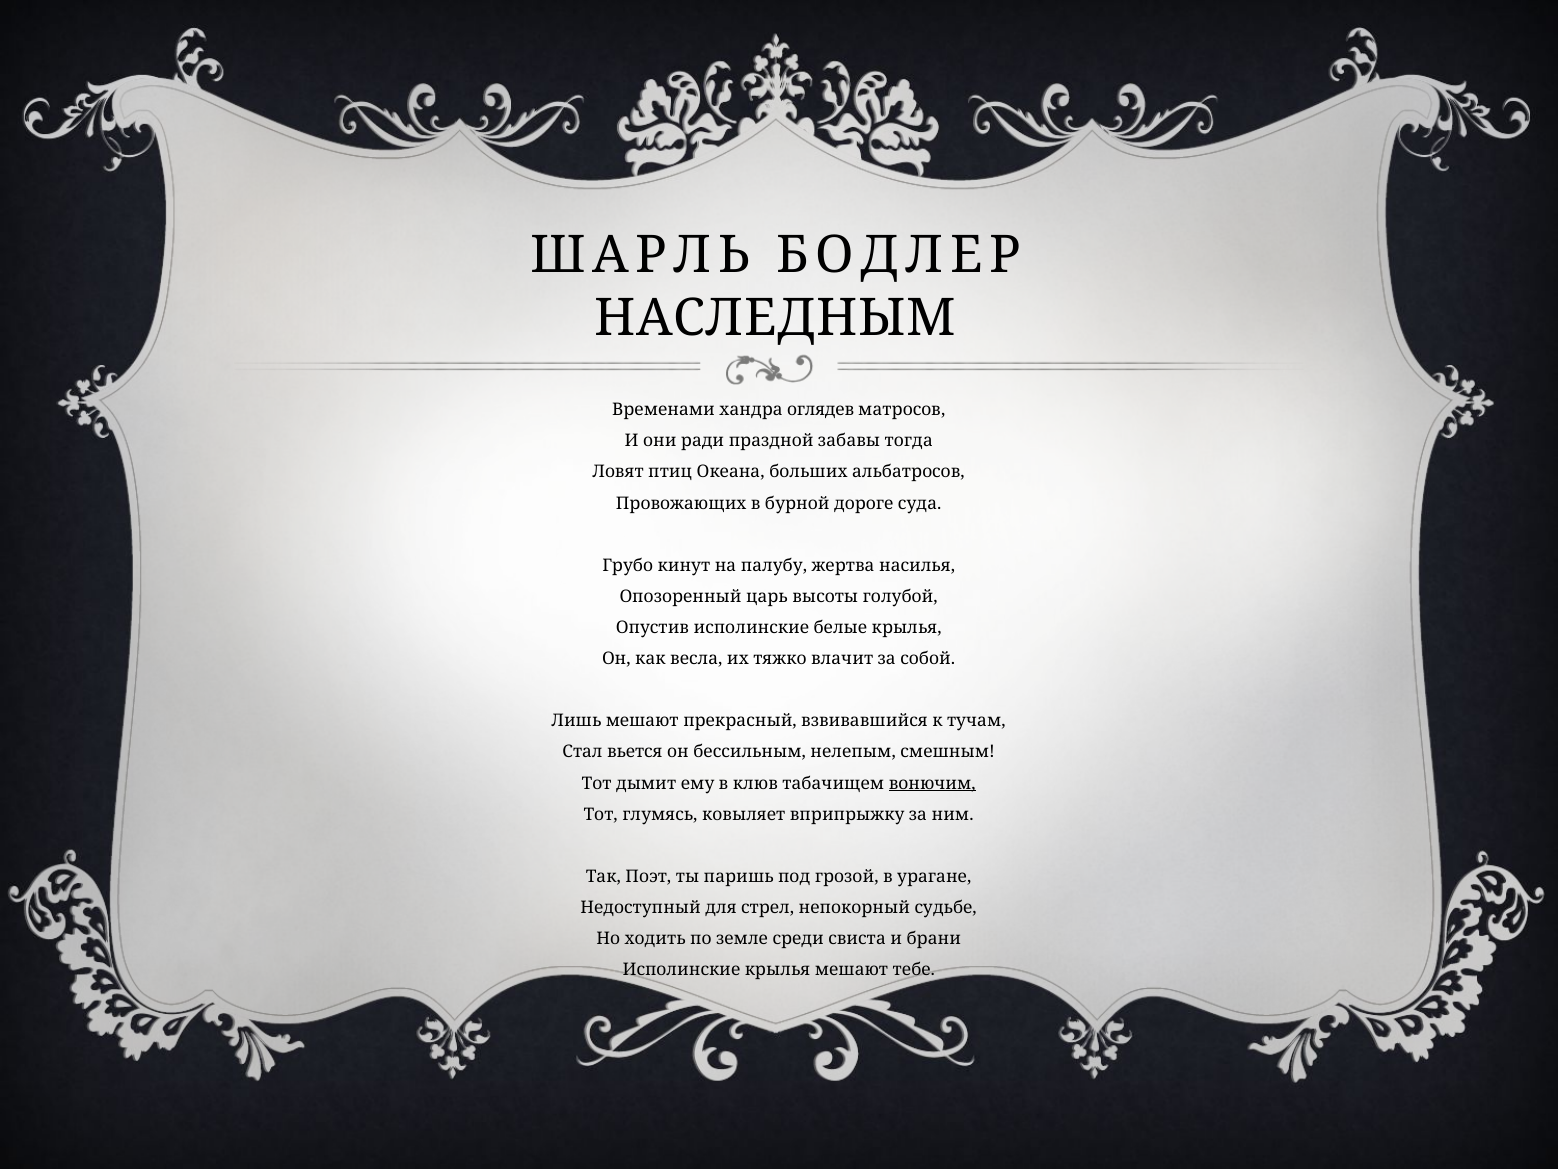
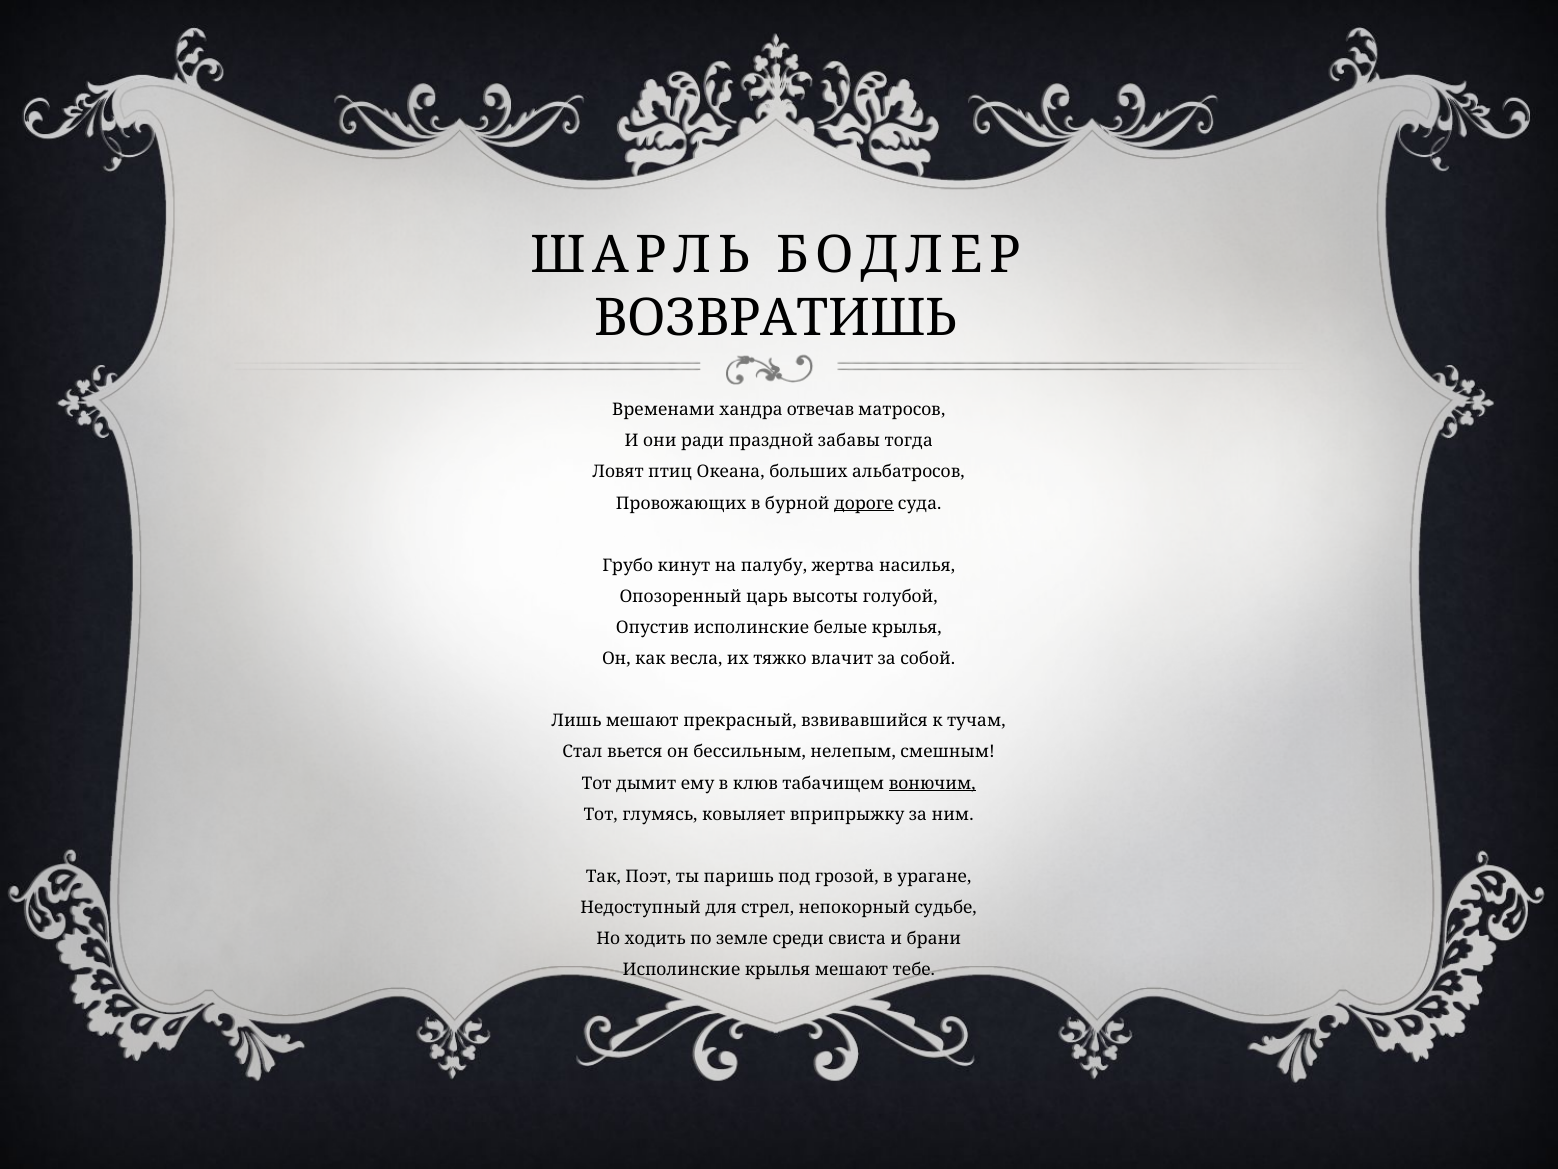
НАСЛЕДНЫМ: НАСЛЕДНЫМ -> ВОЗВРАТИШЬ
оглядев: оглядев -> отвечав
дороге underline: none -> present
